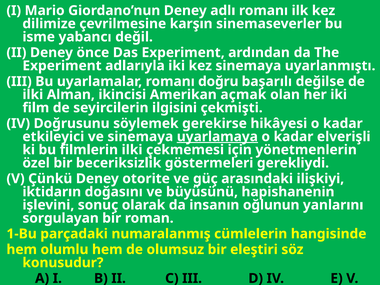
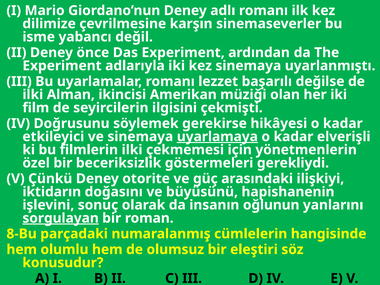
doğru: doğru -> lezzet
açmak: açmak -> müziği
sorgulayan underline: none -> present
1-Bu: 1-Bu -> 8-Bu
